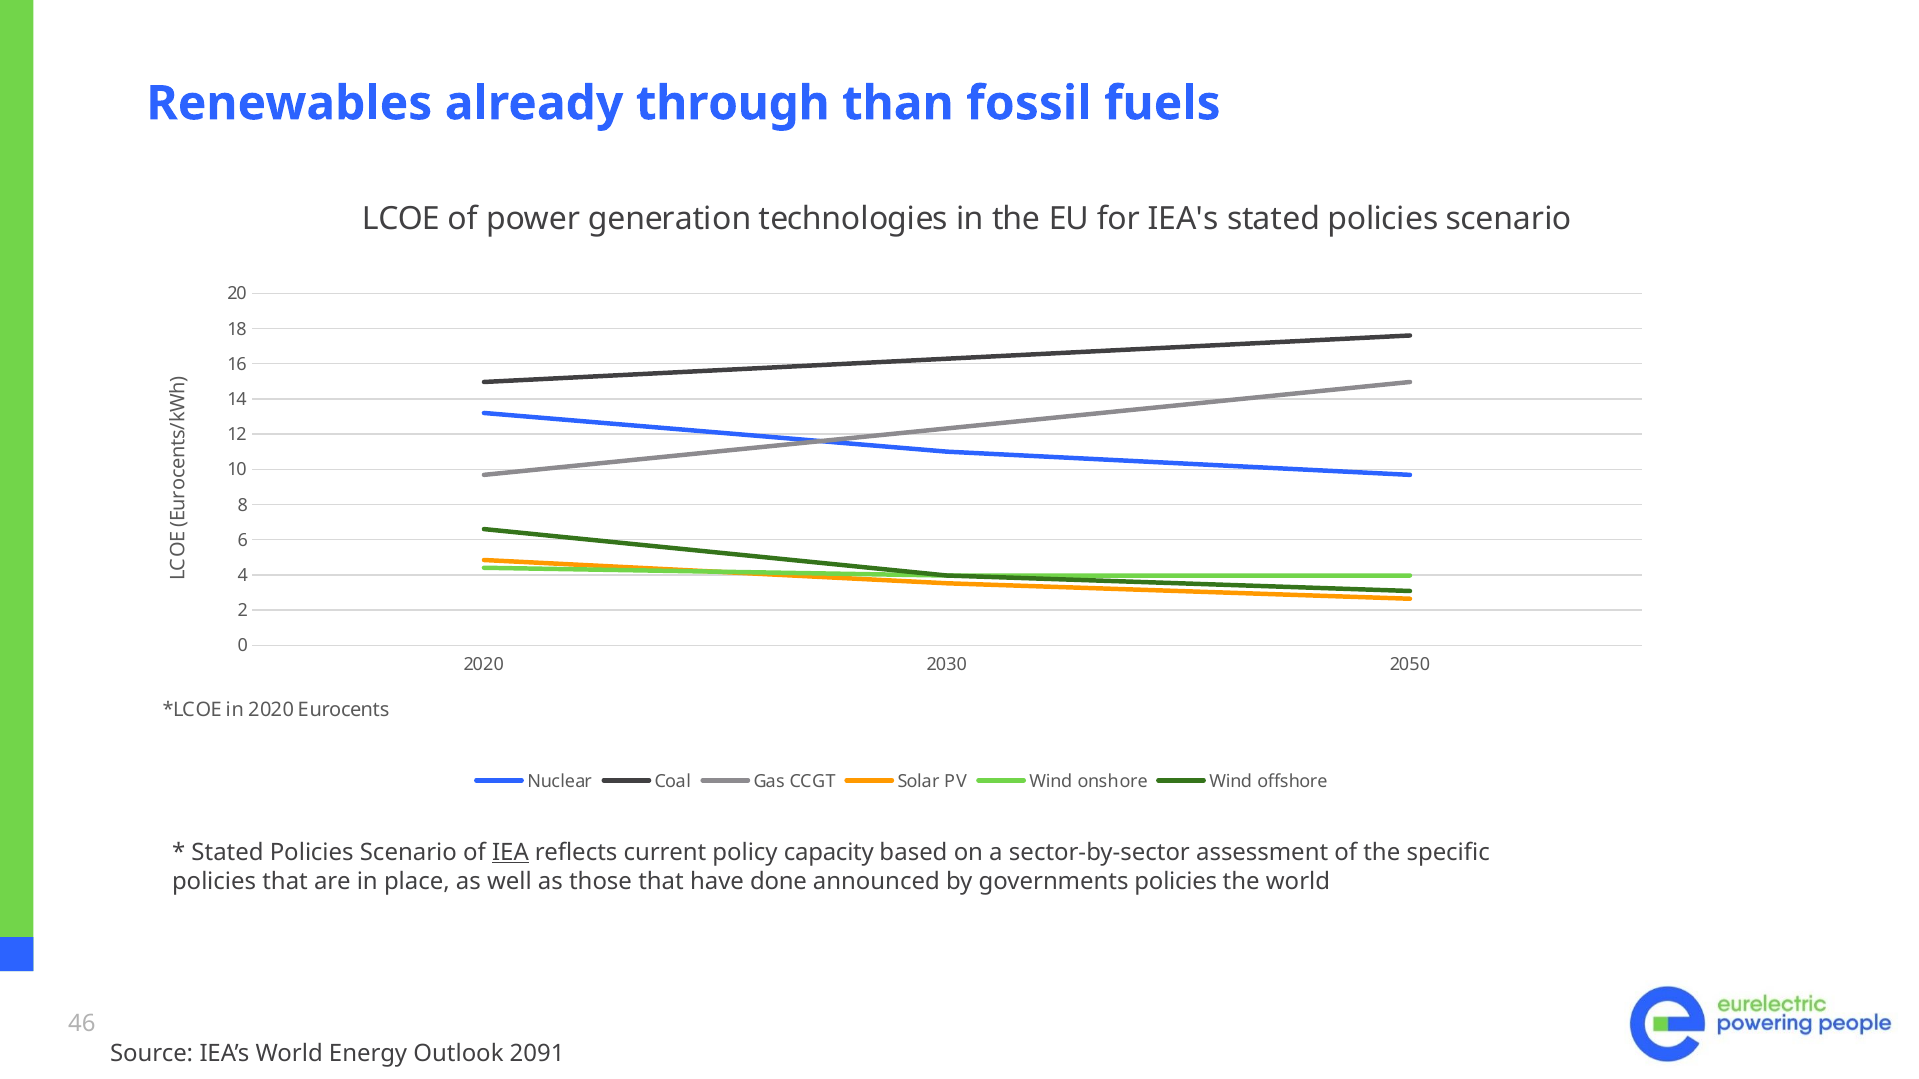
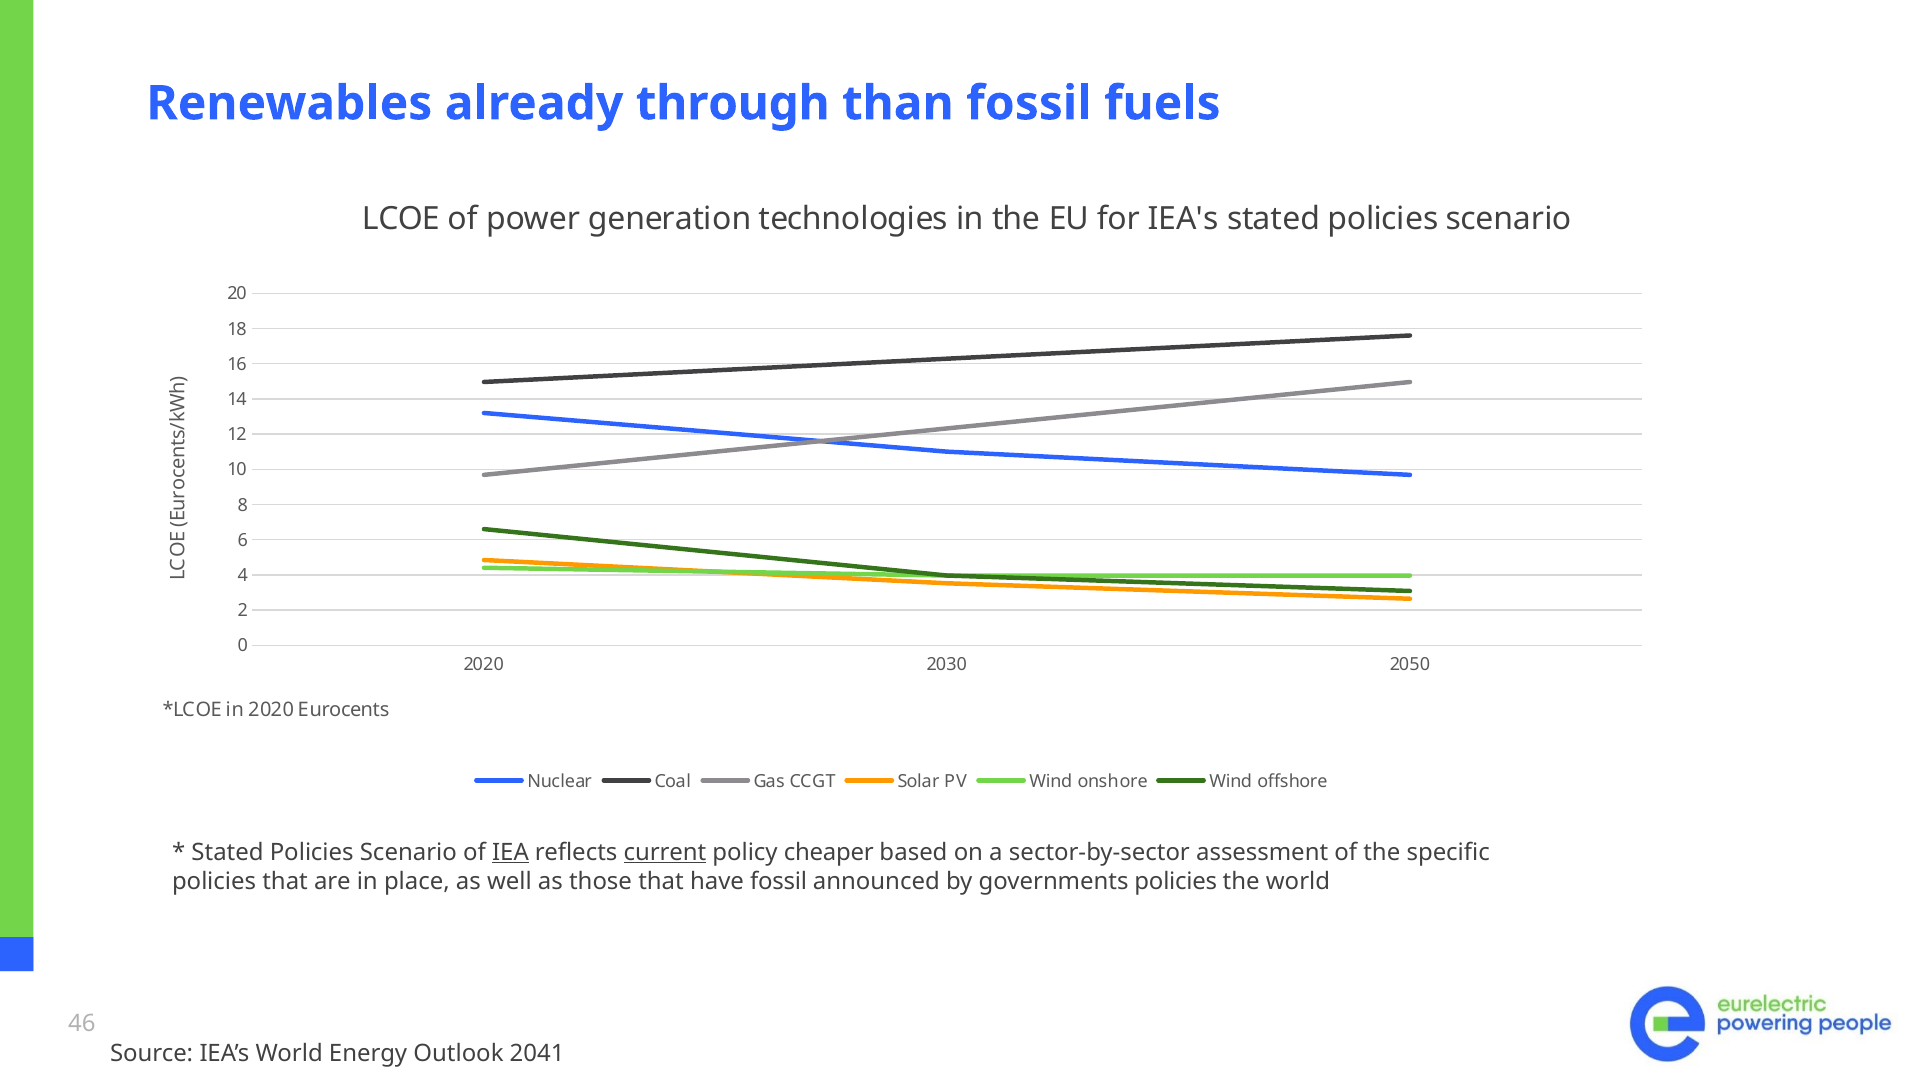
current underline: none -> present
capacity: capacity -> cheaper
have done: done -> fossil
2091: 2091 -> 2041
